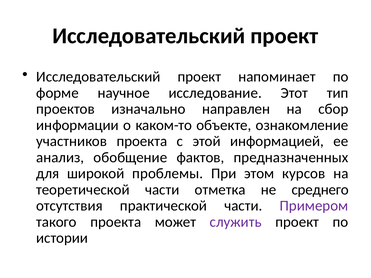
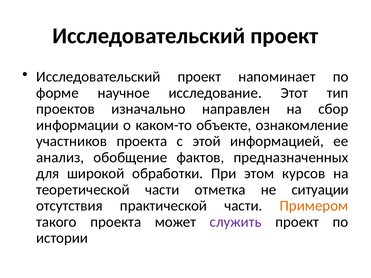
проблемы: проблемы -> обработки
среднего: среднего -> ситуации
Примером colour: purple -> orange
